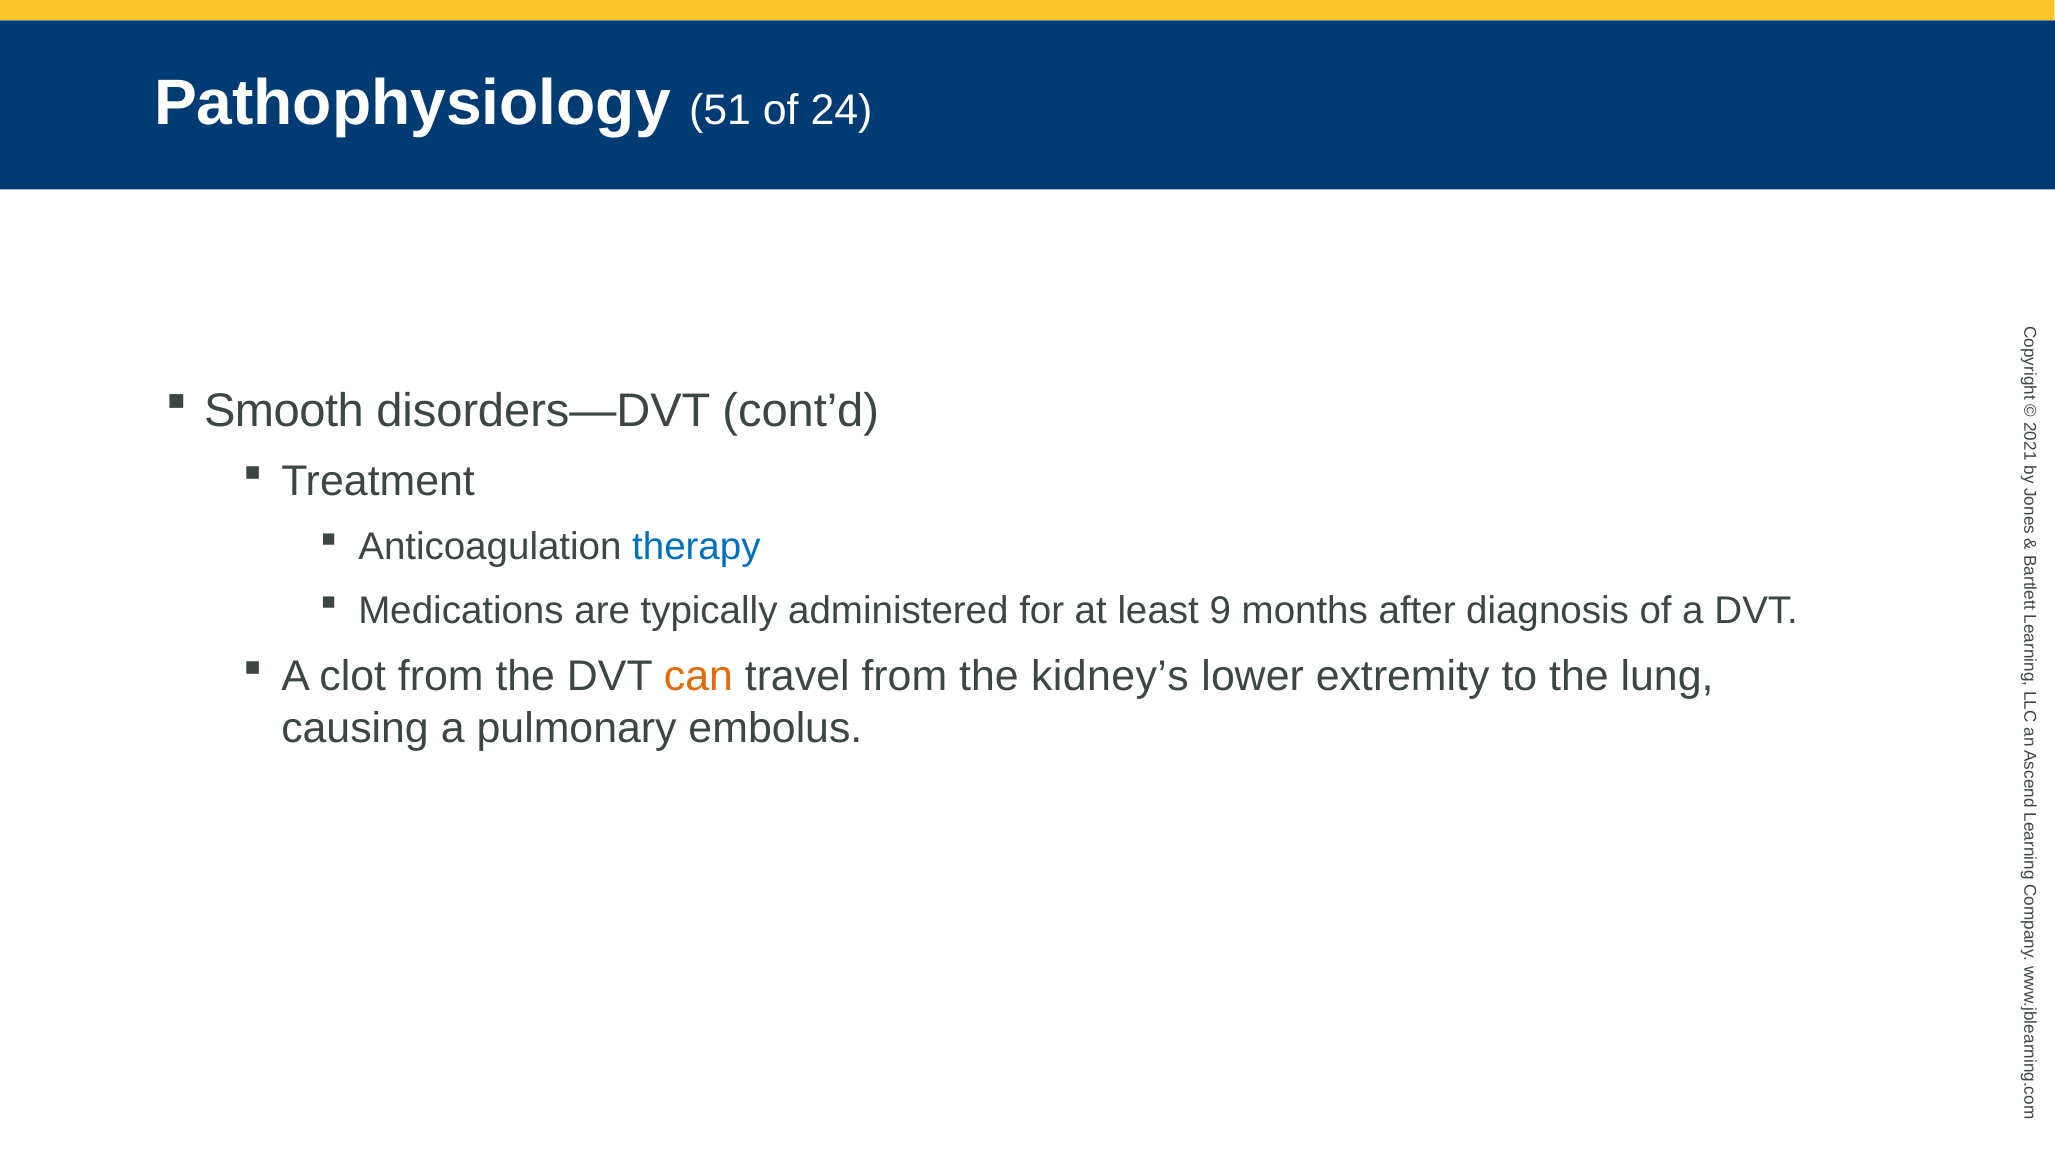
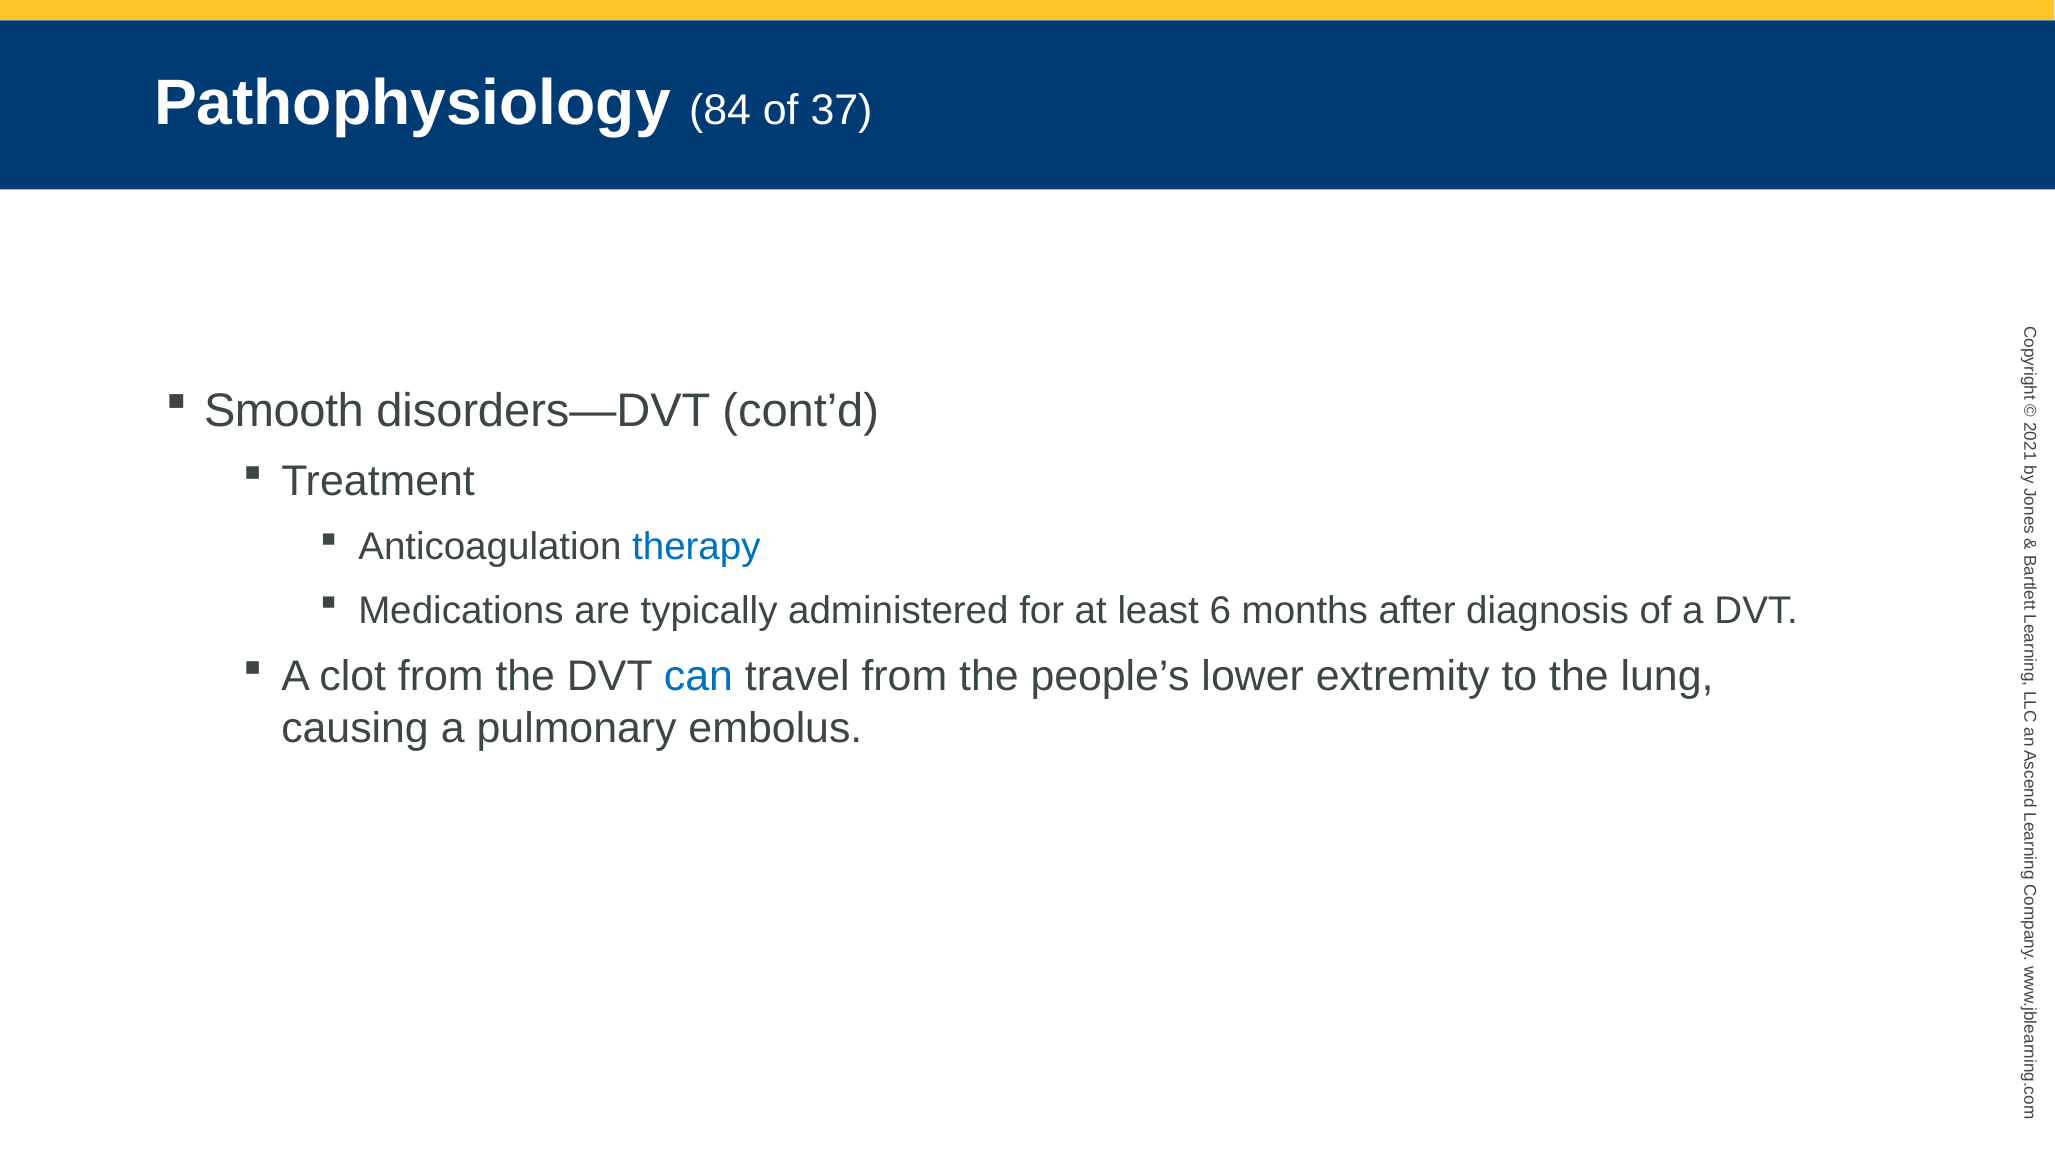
51: 51 -> 84
24: 24 -> 37
9: 9 -> 6
can colour: orange -> blue
kidney’s: kidney’s -> people’s
